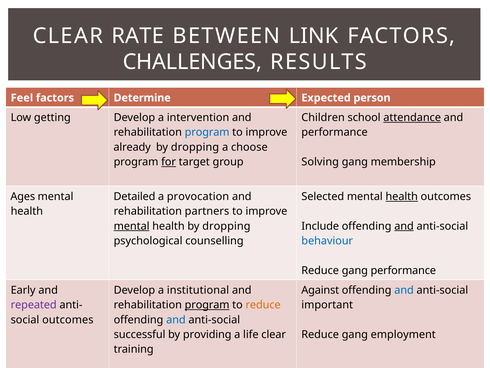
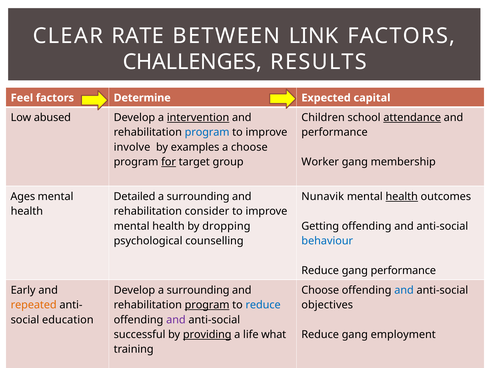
person: person -> capital
getting: getting -> abused
intervention underline: none -> present
already: already -> involve
dropping at (195, 147): dropping -> examples
Solving: Solving -> Worker
provocation at (198, 196): provocation -> surrounding
Selected: Selected -> Nunavik
partners: partners -> consider
mental at (132, 226) underline: present -> none
Include: Include -> Getting
and at (404, 226) underline: present -> none
Develop a institutional: institutional -> surrounding
Against at (320, 290): Against -> Choose
repeated colour: purple -> orange
reduce at (263, 305) colour: orange -> blue
important: important -> objectives
outcomes at (68, 319): outcomes -> education
and at (176, 319) colour: blue -> purple
providing underline: none -> present
life clear: clear -> what
